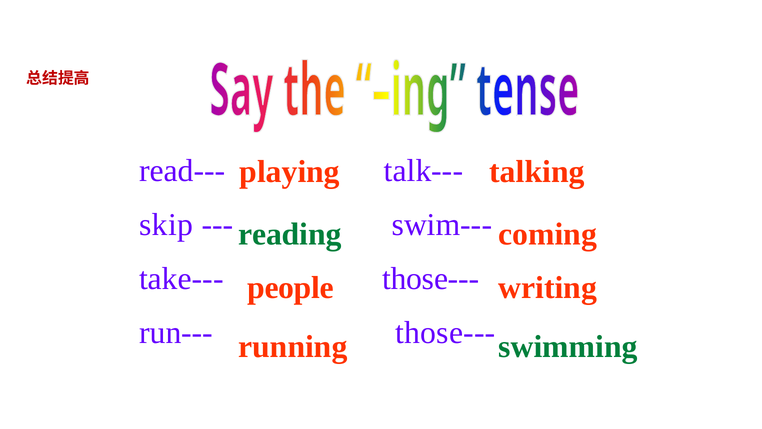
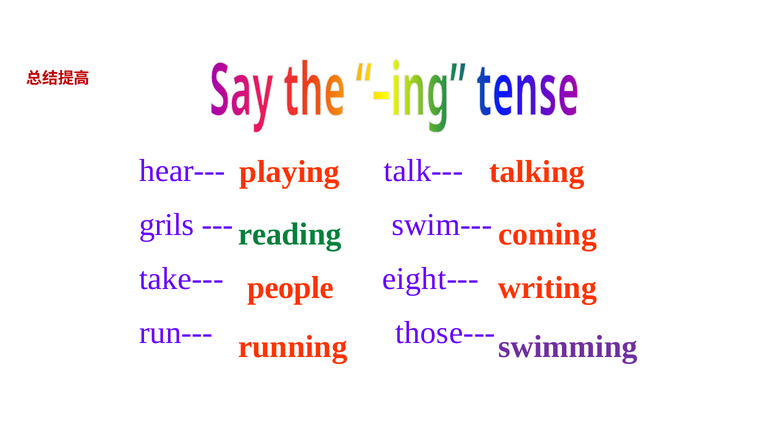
read---: read--- -> hear---
skip: skip -> grils
take--- those---: those--- -> eight---
swimming colour: green -> purple
